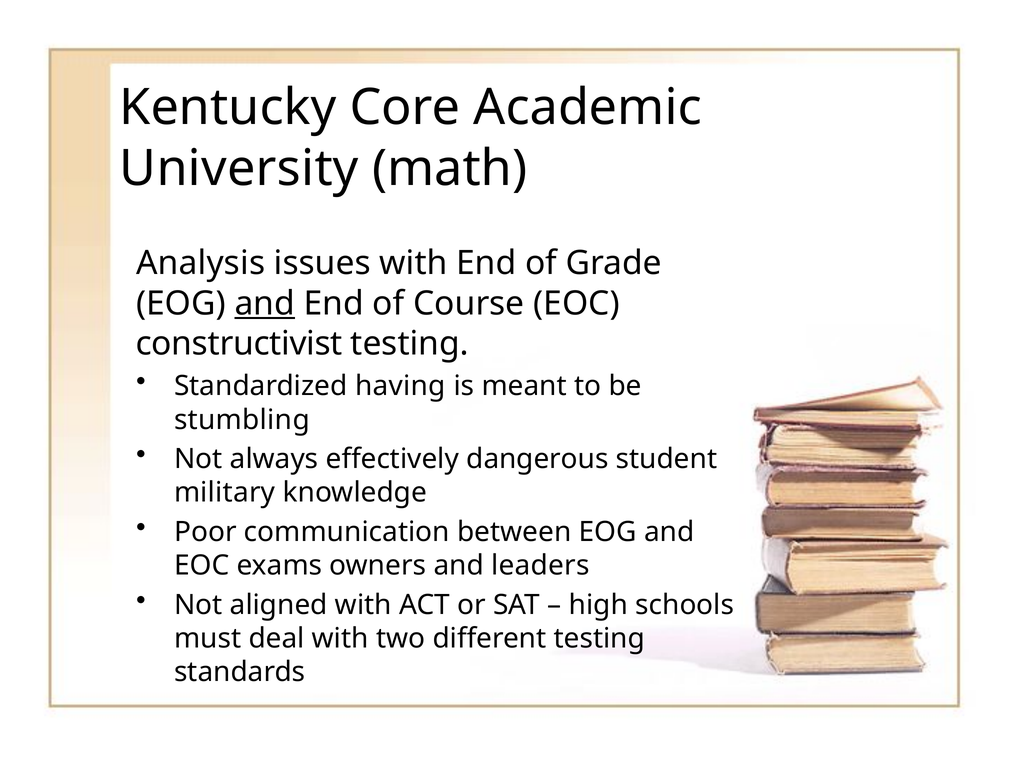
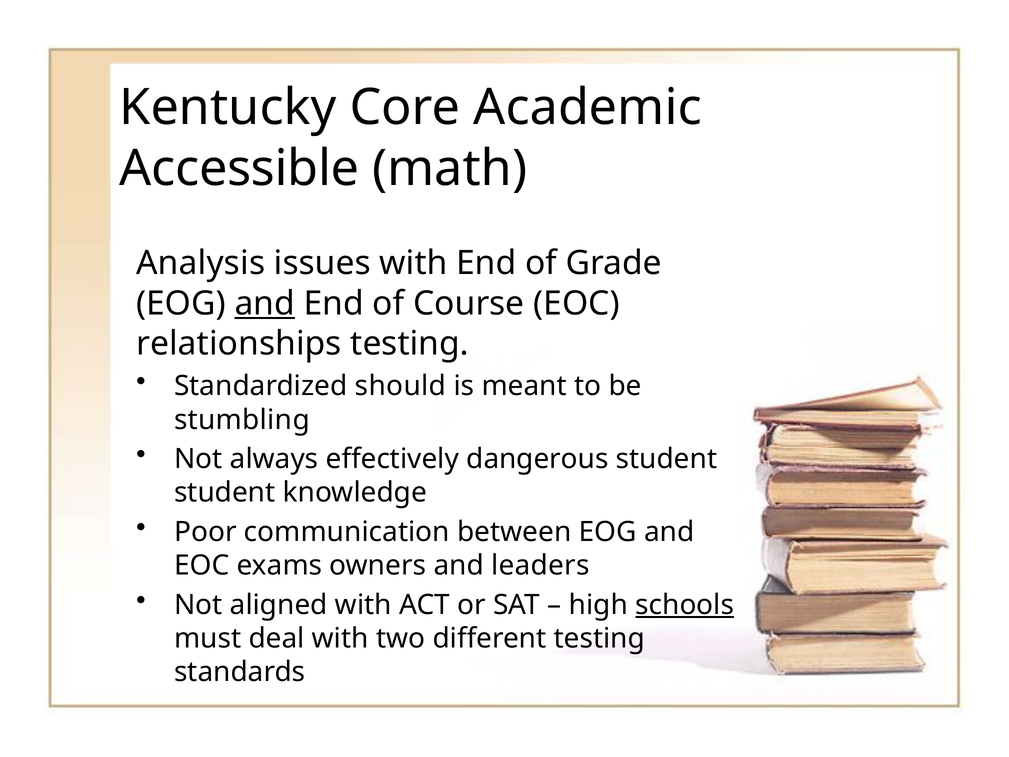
University: University -> Accessible
constructivist: constructivist -> relationships
having: having -> should
military at (225, 493): military -> student
schools underline: none -> present
